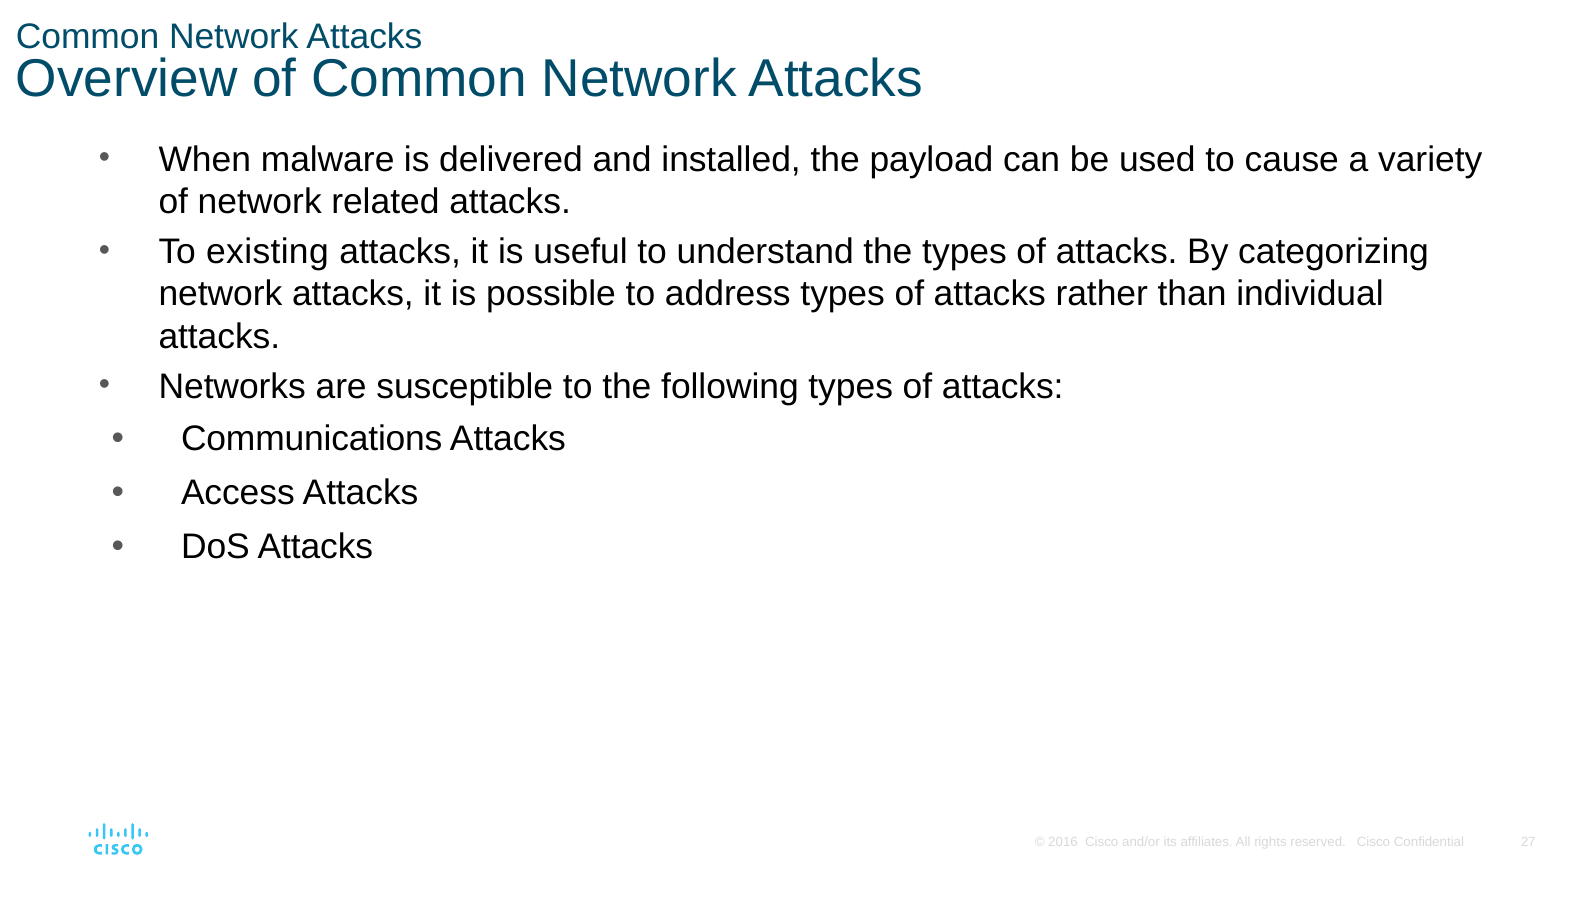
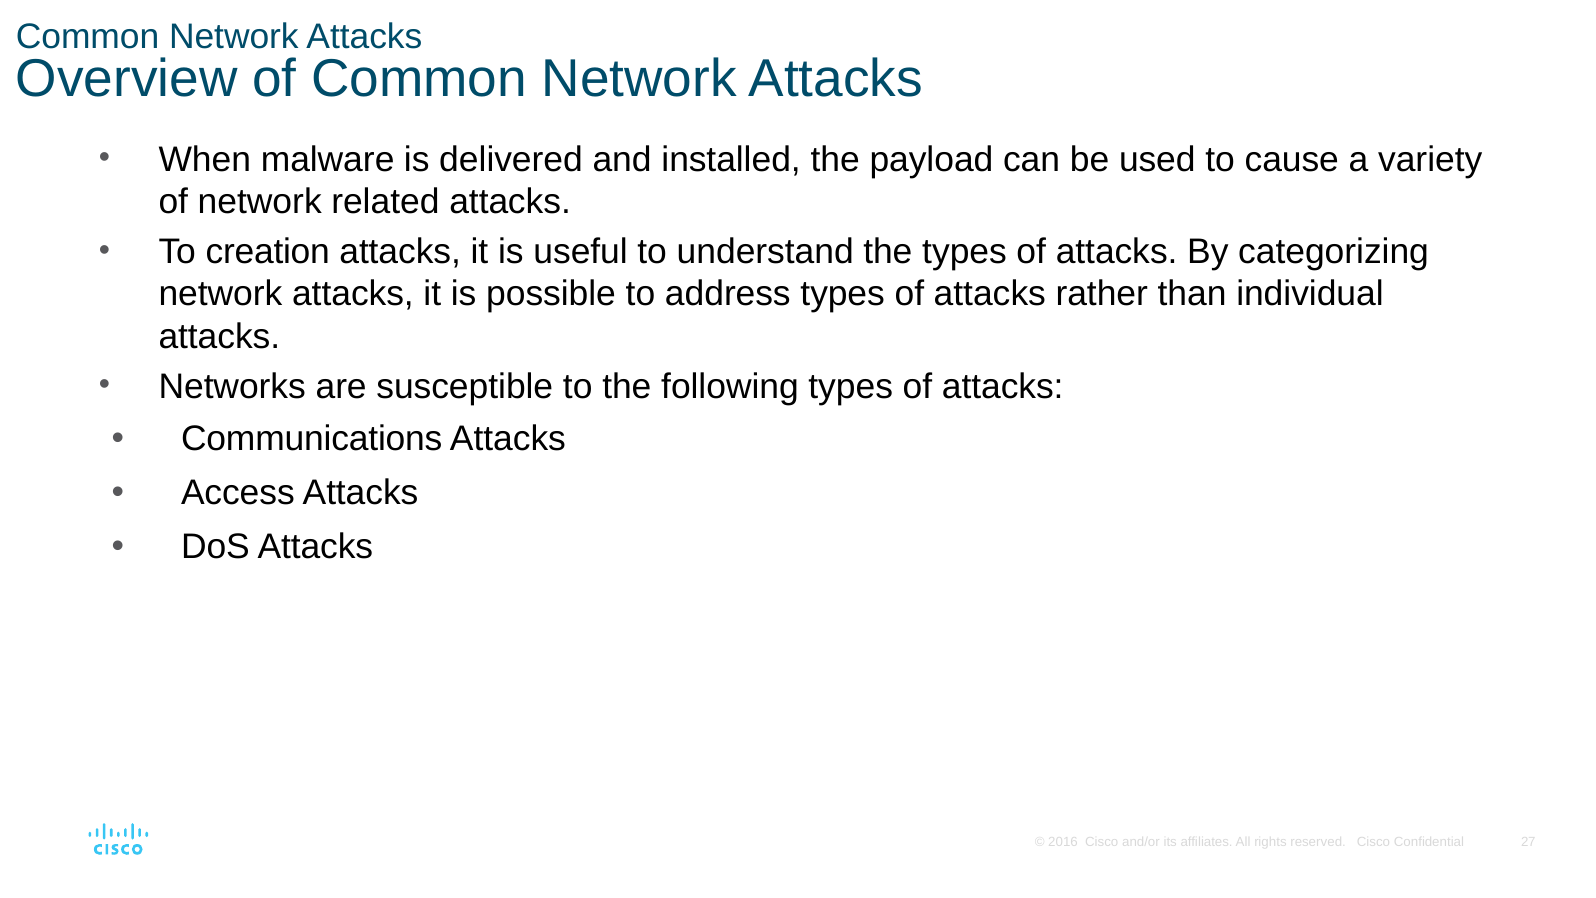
existing: existing -> creation
